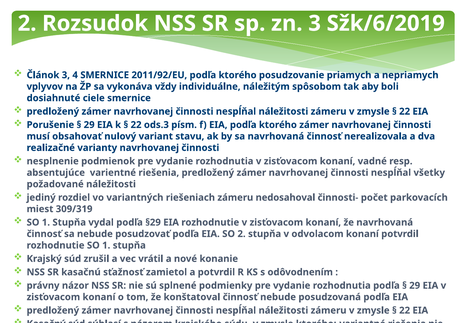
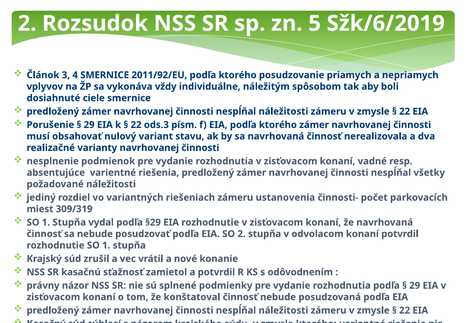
zn 3: 3 -> 5
nedosahoval: nedosahoval -> ustanovenia
